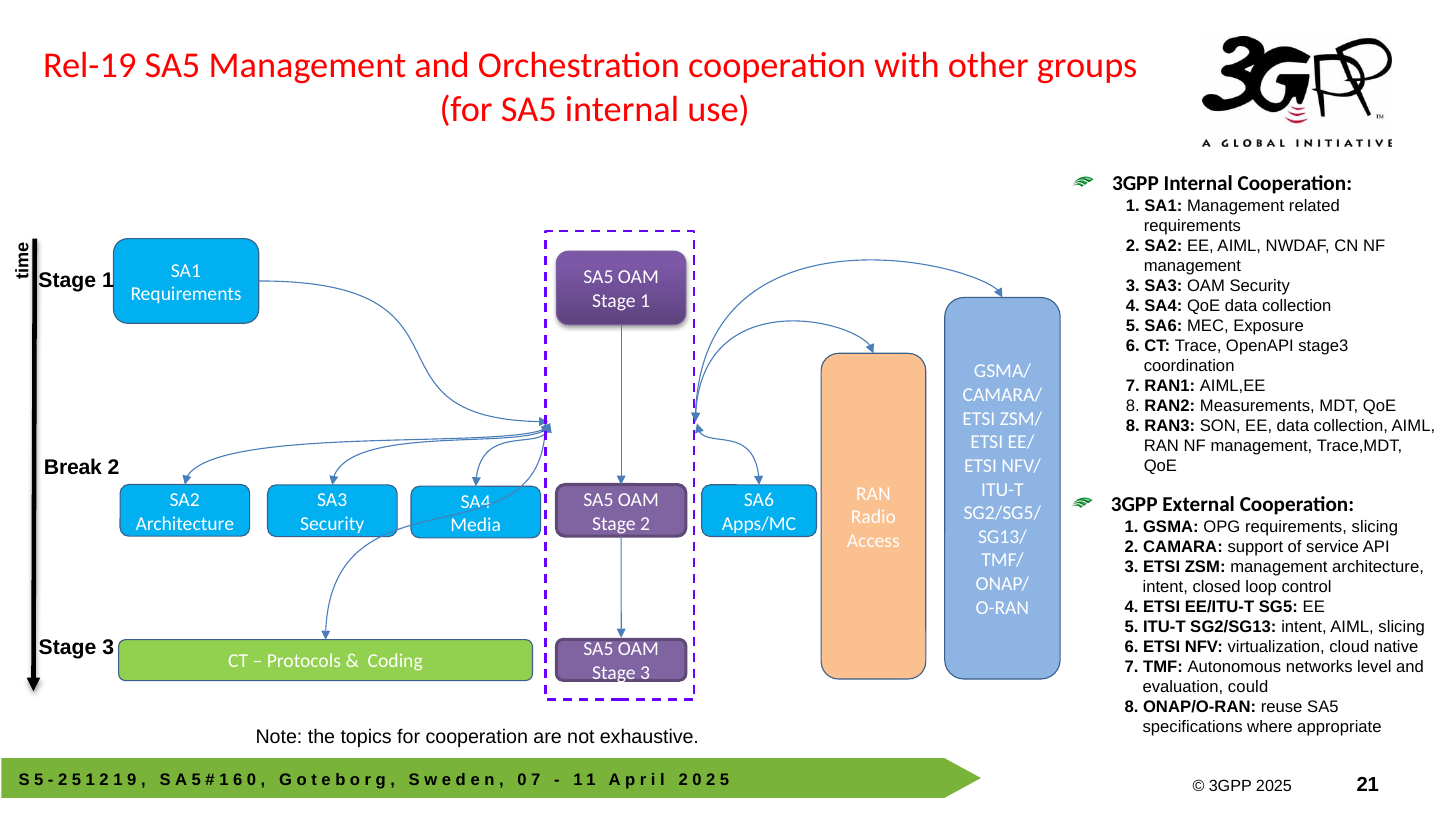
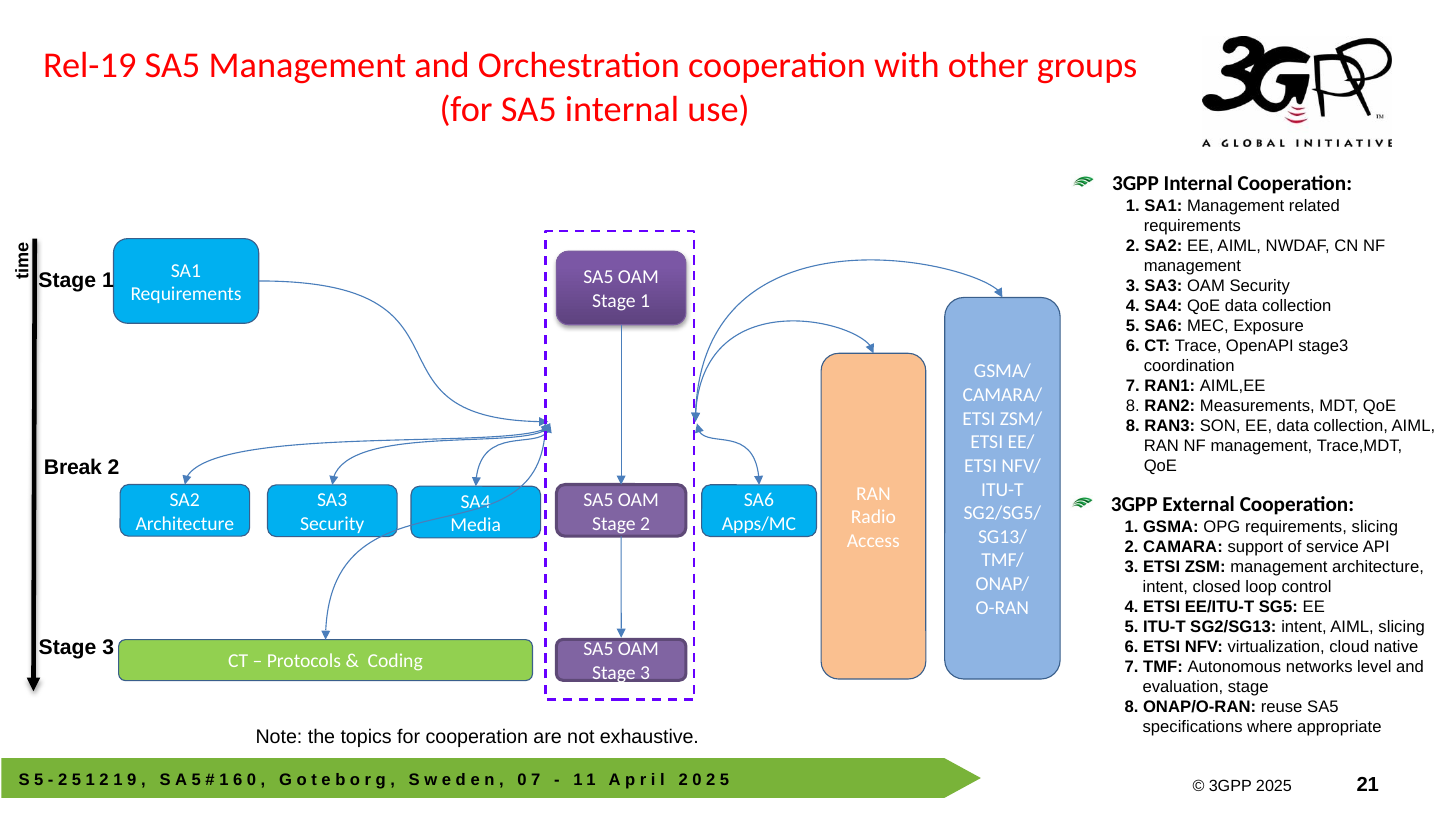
evaluation could: could -> stage
